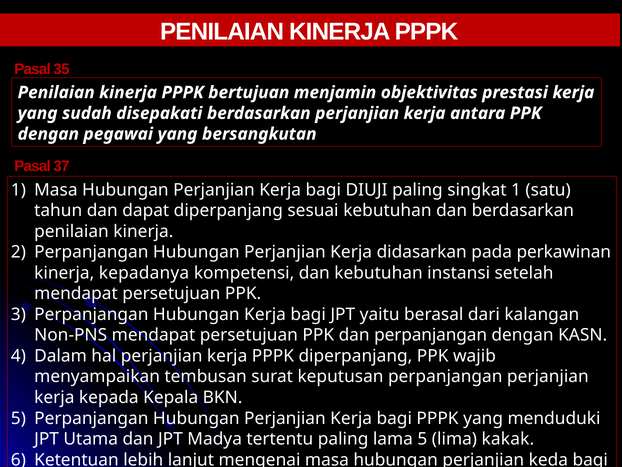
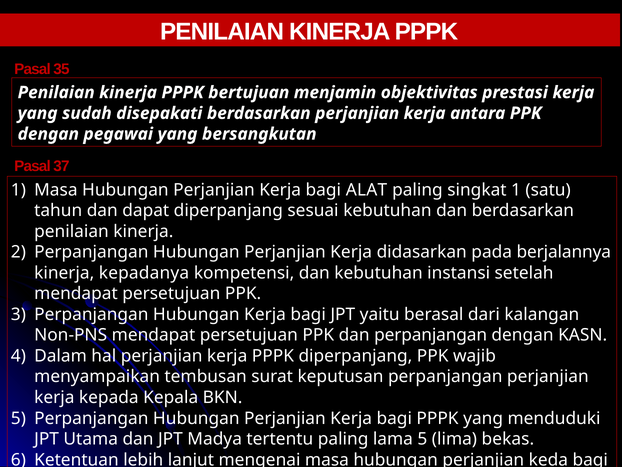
DIUJI: DIUJI -> ALAT
perkawinan: perkawinan -> berjalannya
kakak: kakak -> bekas
